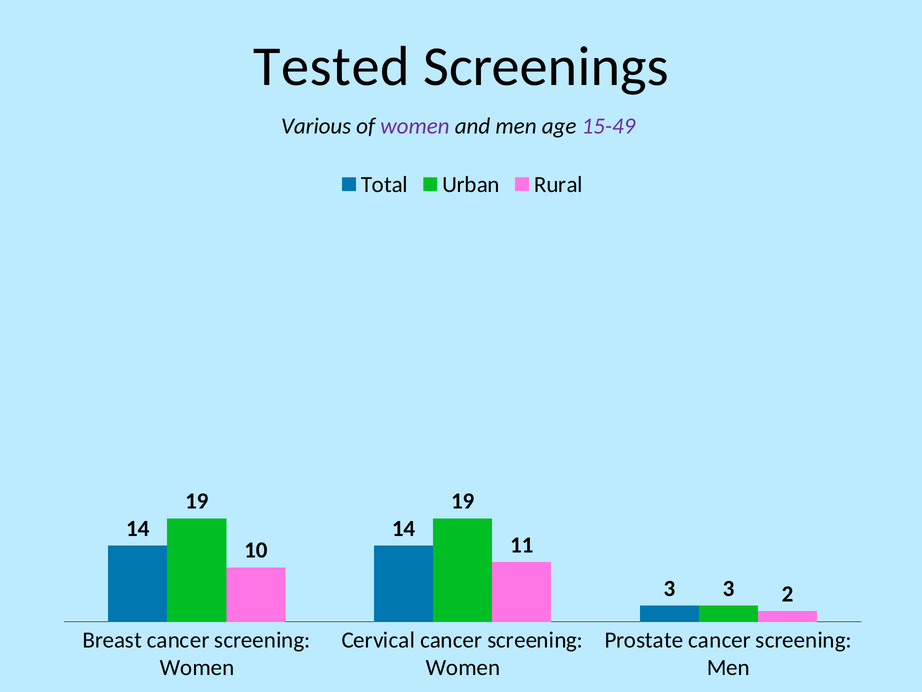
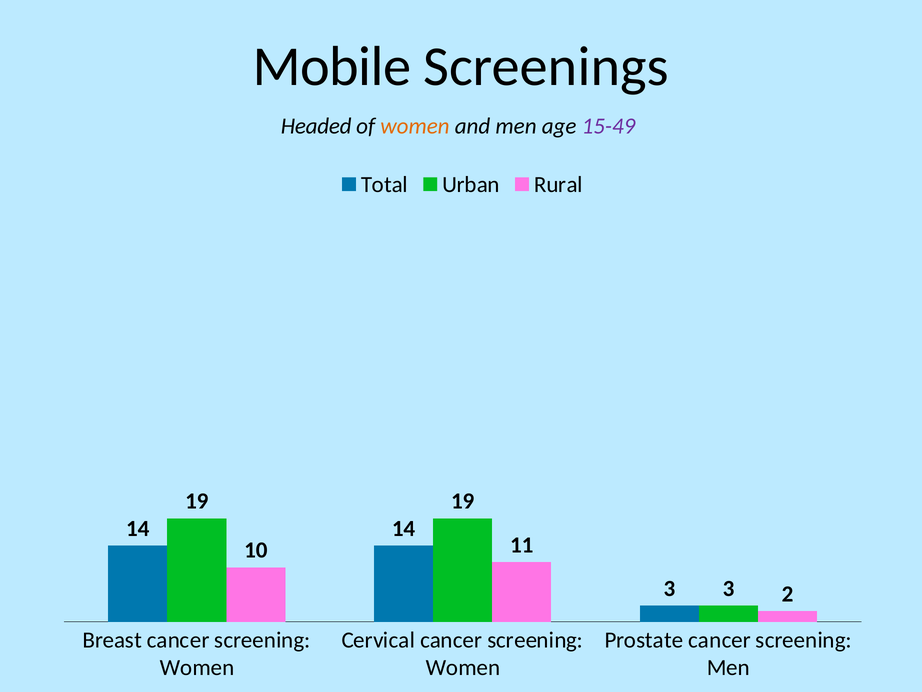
Tested: Tested -> Mobile
Various: Various -> Headed
women at (415, 126) colour: purple -> orange
